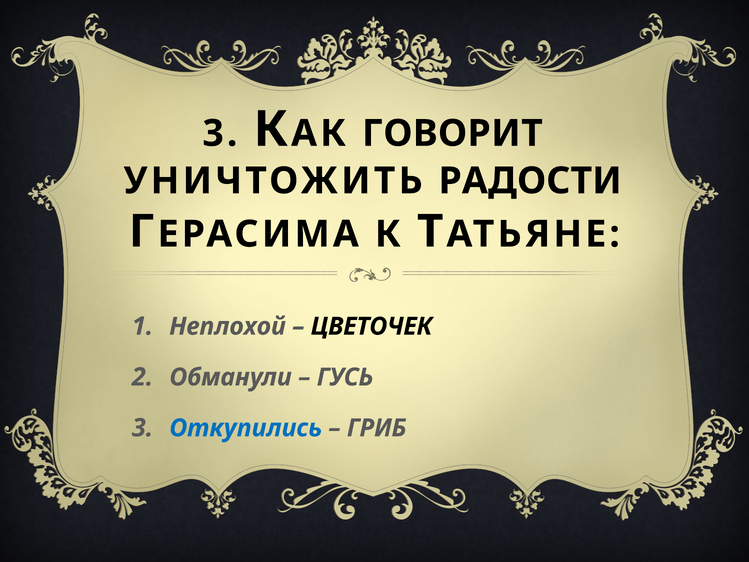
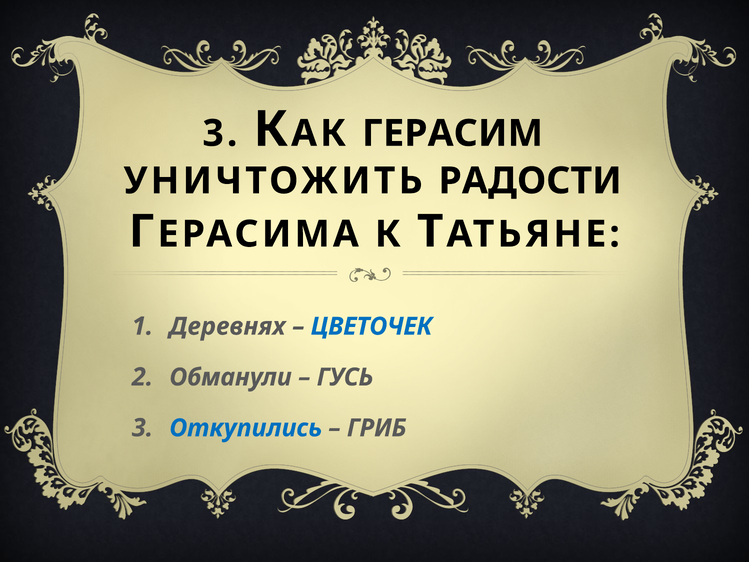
ГОВОРИТ: ГОВОРИТ -> ГЕРАСИМ
Неплохой: Неплохой -> Деревнях
ЦВЕТОЧЕК colour: black -> blue
